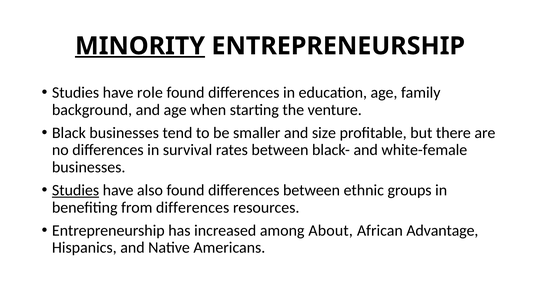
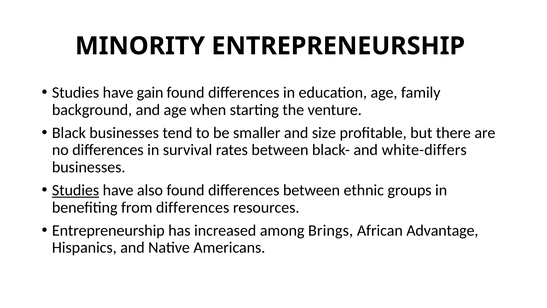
MINORITY underline: present -> none
role: role -> gain
white-female: white-female -> white-differs
About: About -> Brings
